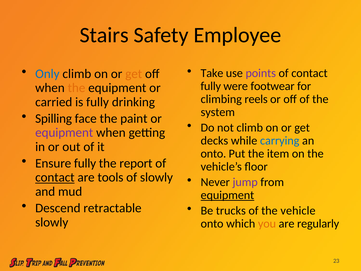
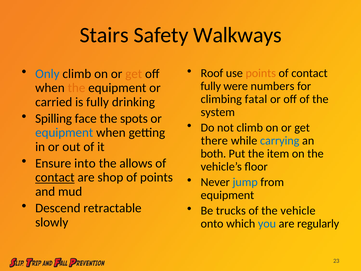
Employee: Employee -> Walkways
Take: Take -> Roof
points at (261, 73) colour: purple -> orange
footwear: footwear -> numbers
reels: reels -> fatal
paint: paint -> spots
equipment at (64, 133) colour: purple -> blue
decks: decks -> there
onto at (213, 154): onto -> both
Ensure fully: fully -> into
report: report -> allows
tools: tools -> shop
of slowly: slowly -> points
jump colour: purple -> blue
equipment at (227, 195) underline: present -> none
you colour: orange -> blue
